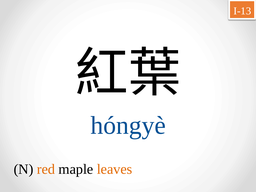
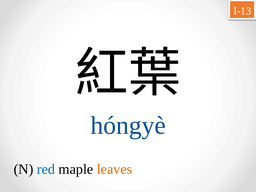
red colour: orange -> blue
